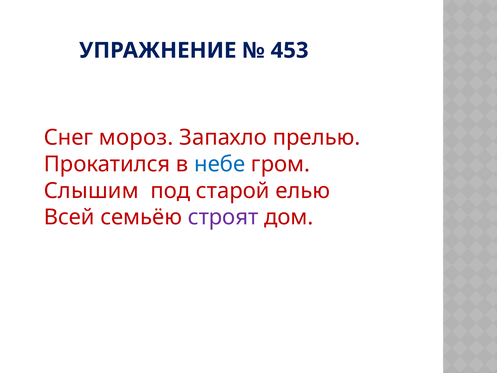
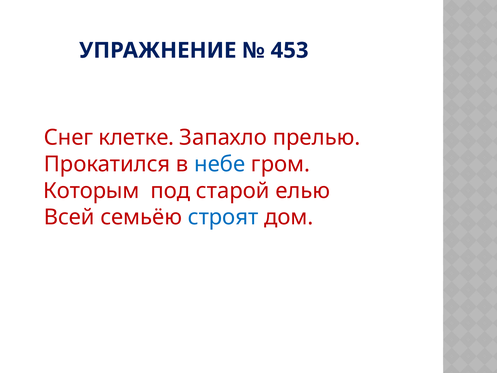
мороз: мороз -> клетке
Слышим: Слышим -> Которым
строят colour: purple -> blue
